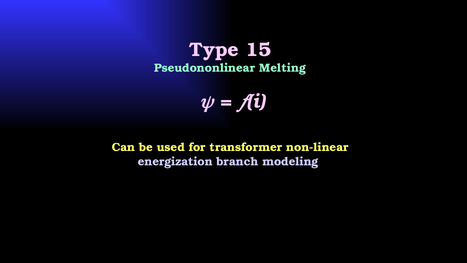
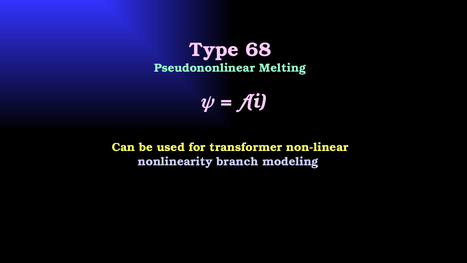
15: 15 -> 68
energization: energization -> nonlinearity
